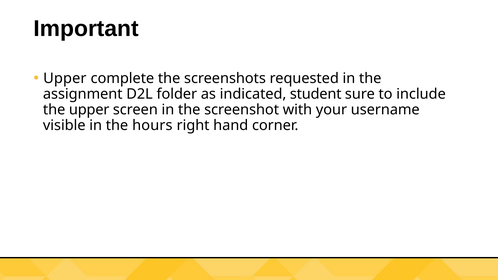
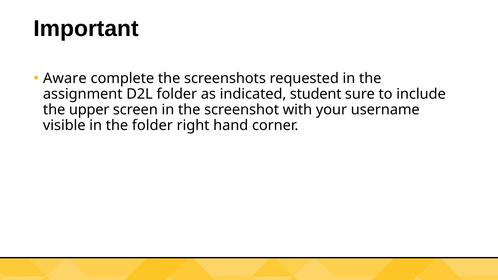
Upper at (65, 78): Upper -> Aware
the hours: hours -> folder
